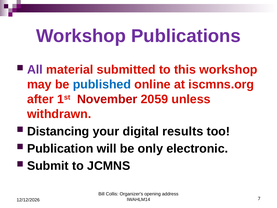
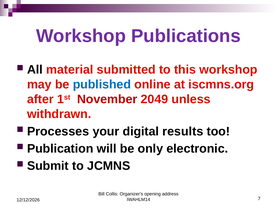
All colour: purple -> black
2059: 2059 -> 2049
Distancing: Distancing -> Processes
